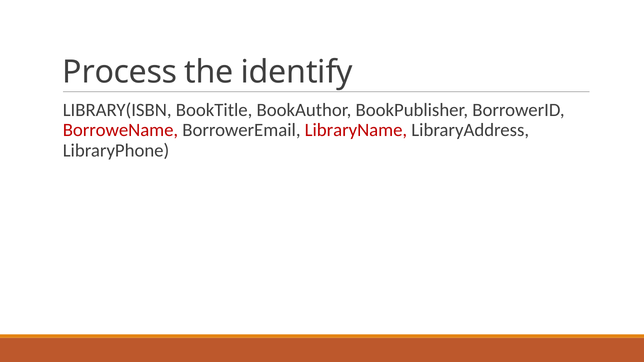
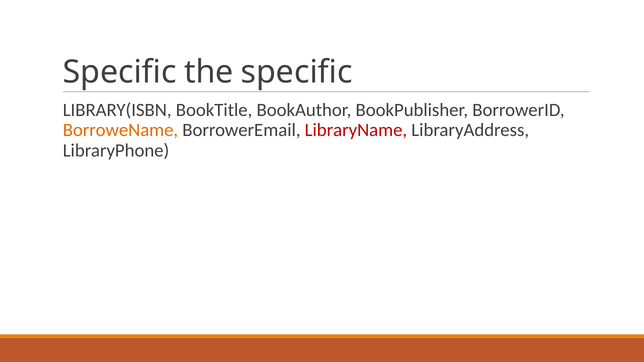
Process at (120, 72): Process -> Specific
the identify: identify -> specific
BorroweName colour: red -> orange
